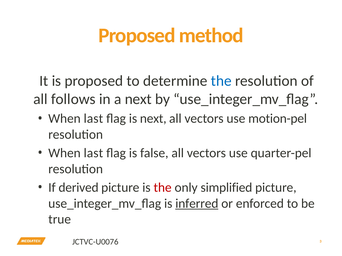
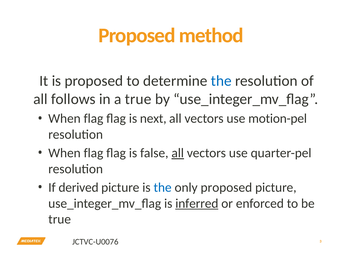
a next: next -> true
last at (93, 119): last -> flag
last at (93, 153): last -> flag
all at (178, 153) underline: none -> present
the at (163, 188) colour: red -> blue
only simplified: simplified -> proposed
